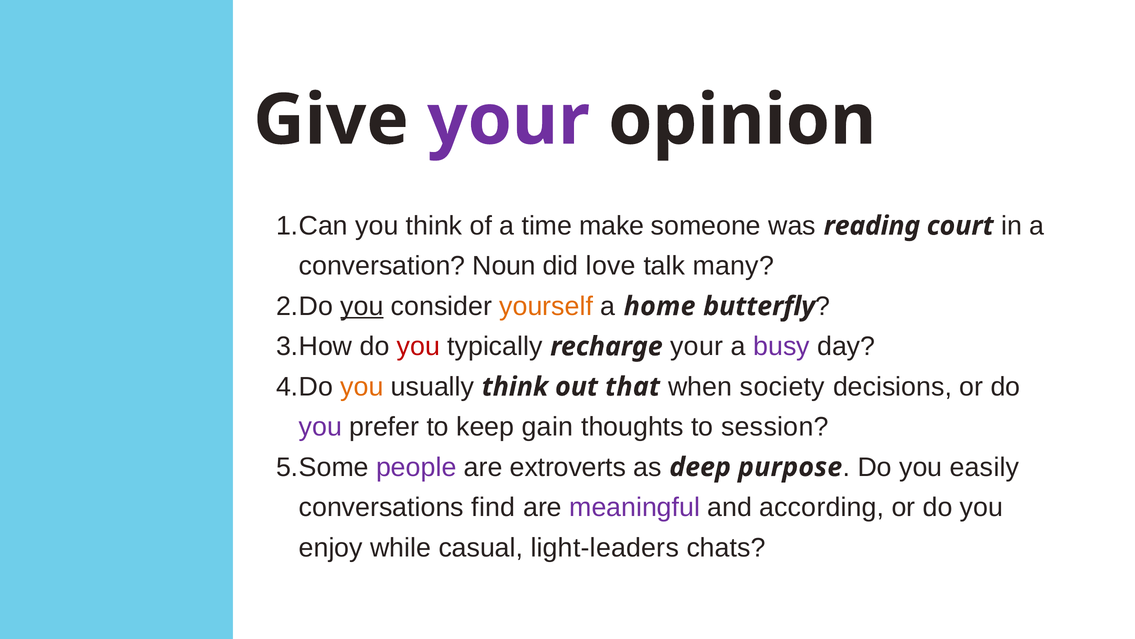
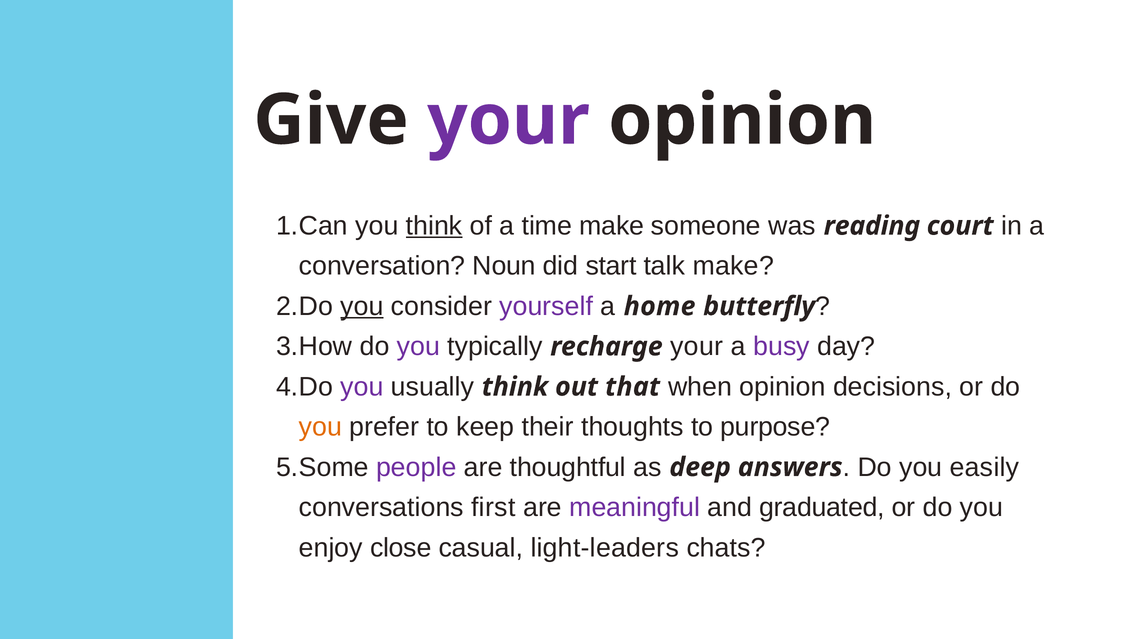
think at (434, 226) underline: none -> present
love: love -> start
talk many: many -> make
yourself colour: orange -> purple
you at (418, 346) colour: red -> purple
you at (362, 386) colour: orange -> purple
when society: society -> opinion
you at (320, 427) colour: purple -> orange
gain: gain -> their
session: session -> purpose
extroverts: extroverts -> thoughtful
purpose: purpose -> answers
find: find -> first
according: according -> graduated
while: while -> close
